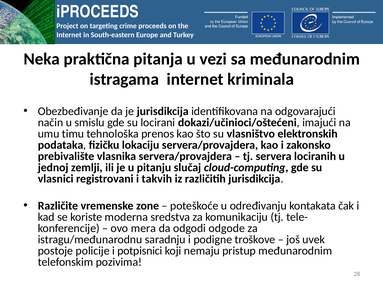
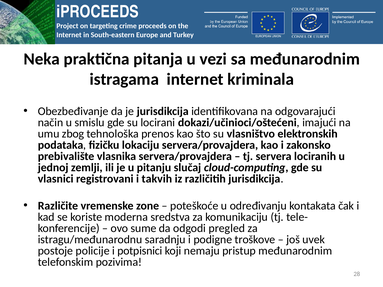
timu: timu -> zbog
mera: mera -> sume
odgode: odgode -> pregled
